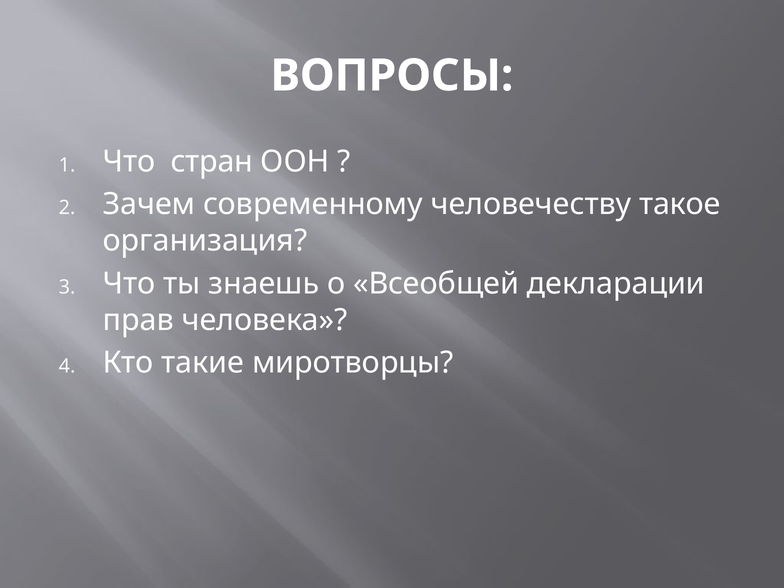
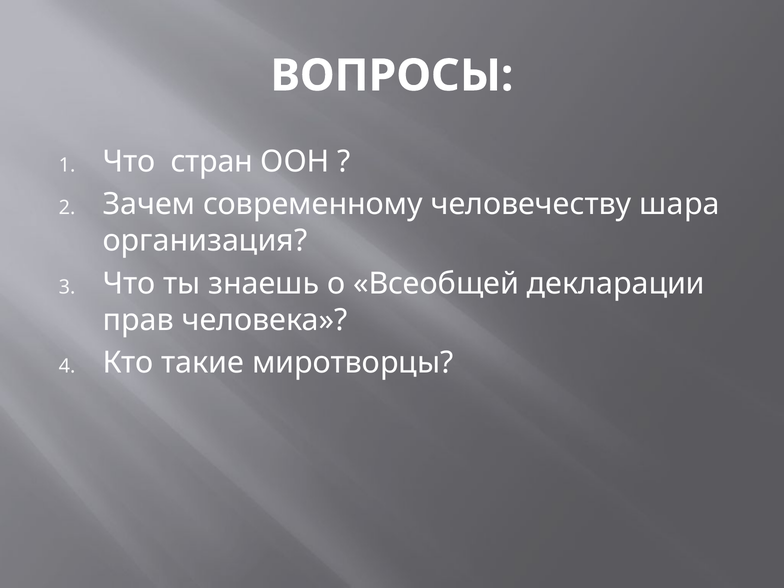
такое: такое -> шара
